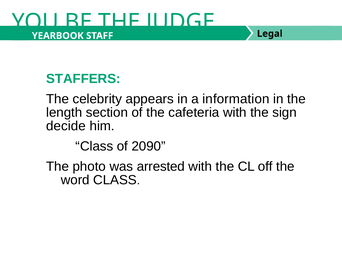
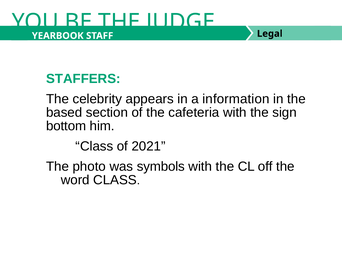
length: length -> based
decide: decide -> bottom
2090: 2090 -> 2021
arrested: arrested -> symbols
